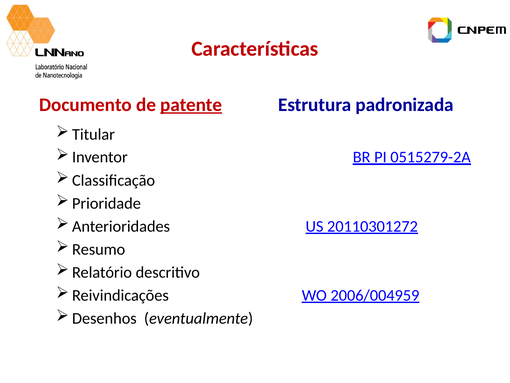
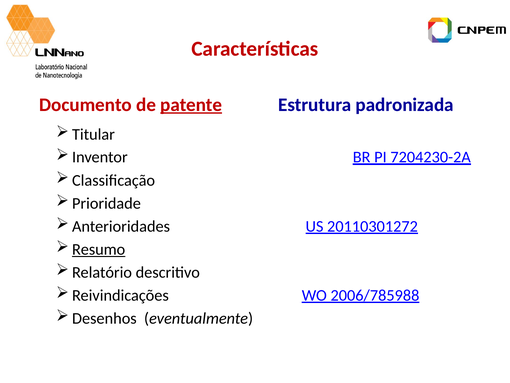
0515279-2A: 0515279-2A -> 7204230-2A
Resumo underline: none -> present
2006/004959: 2006/004959 -> 2006/785988
